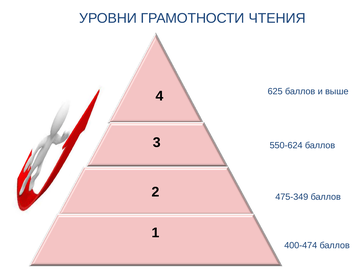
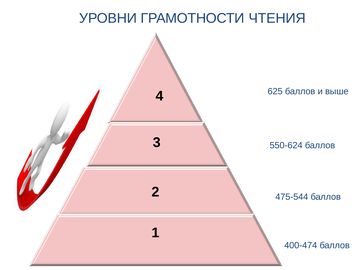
475-349: 475-349 -> 475-544
